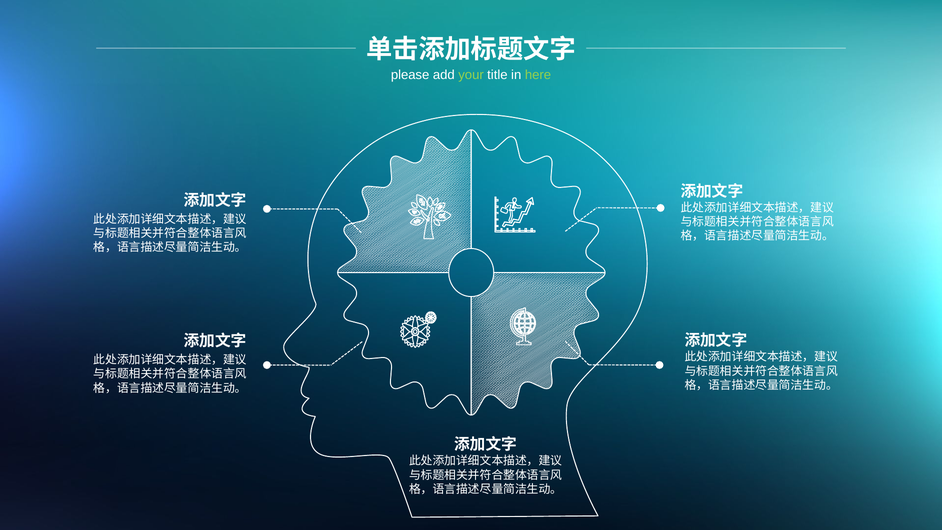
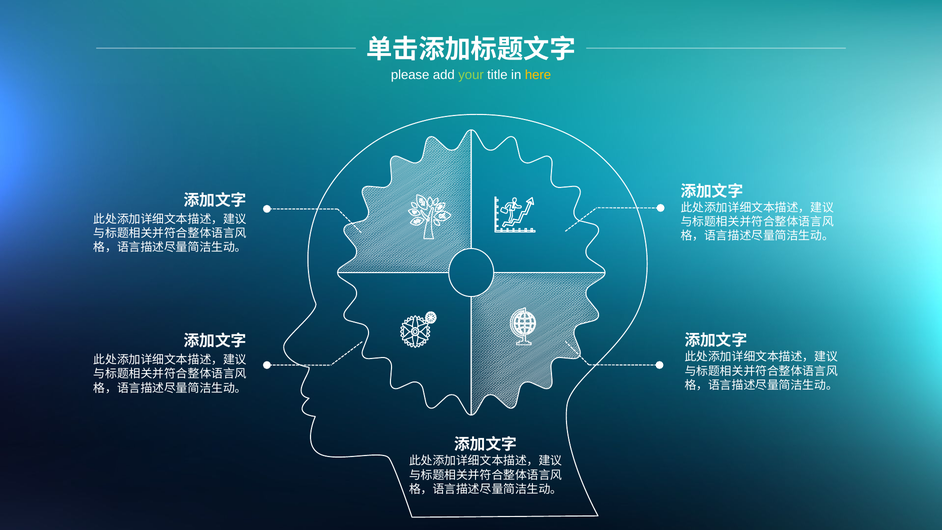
here colour: light green -> yellow
